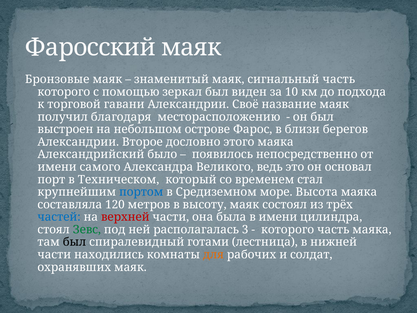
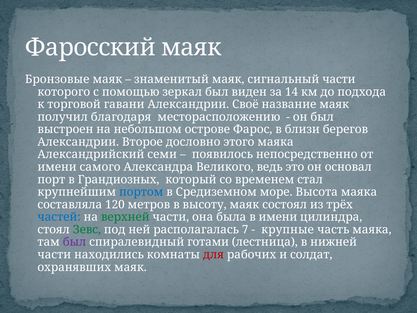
сигнальный часть: часть -> части
10: 10 -> 14
было: было -> семи
Техническом: Техническом -> Грандиозных
верхней colour: red -> green
3: 3 -> 7
которого at (288, 229): которого -> крупные
был at (74, 242) colour: black -> purple
для colour: orange -> red
